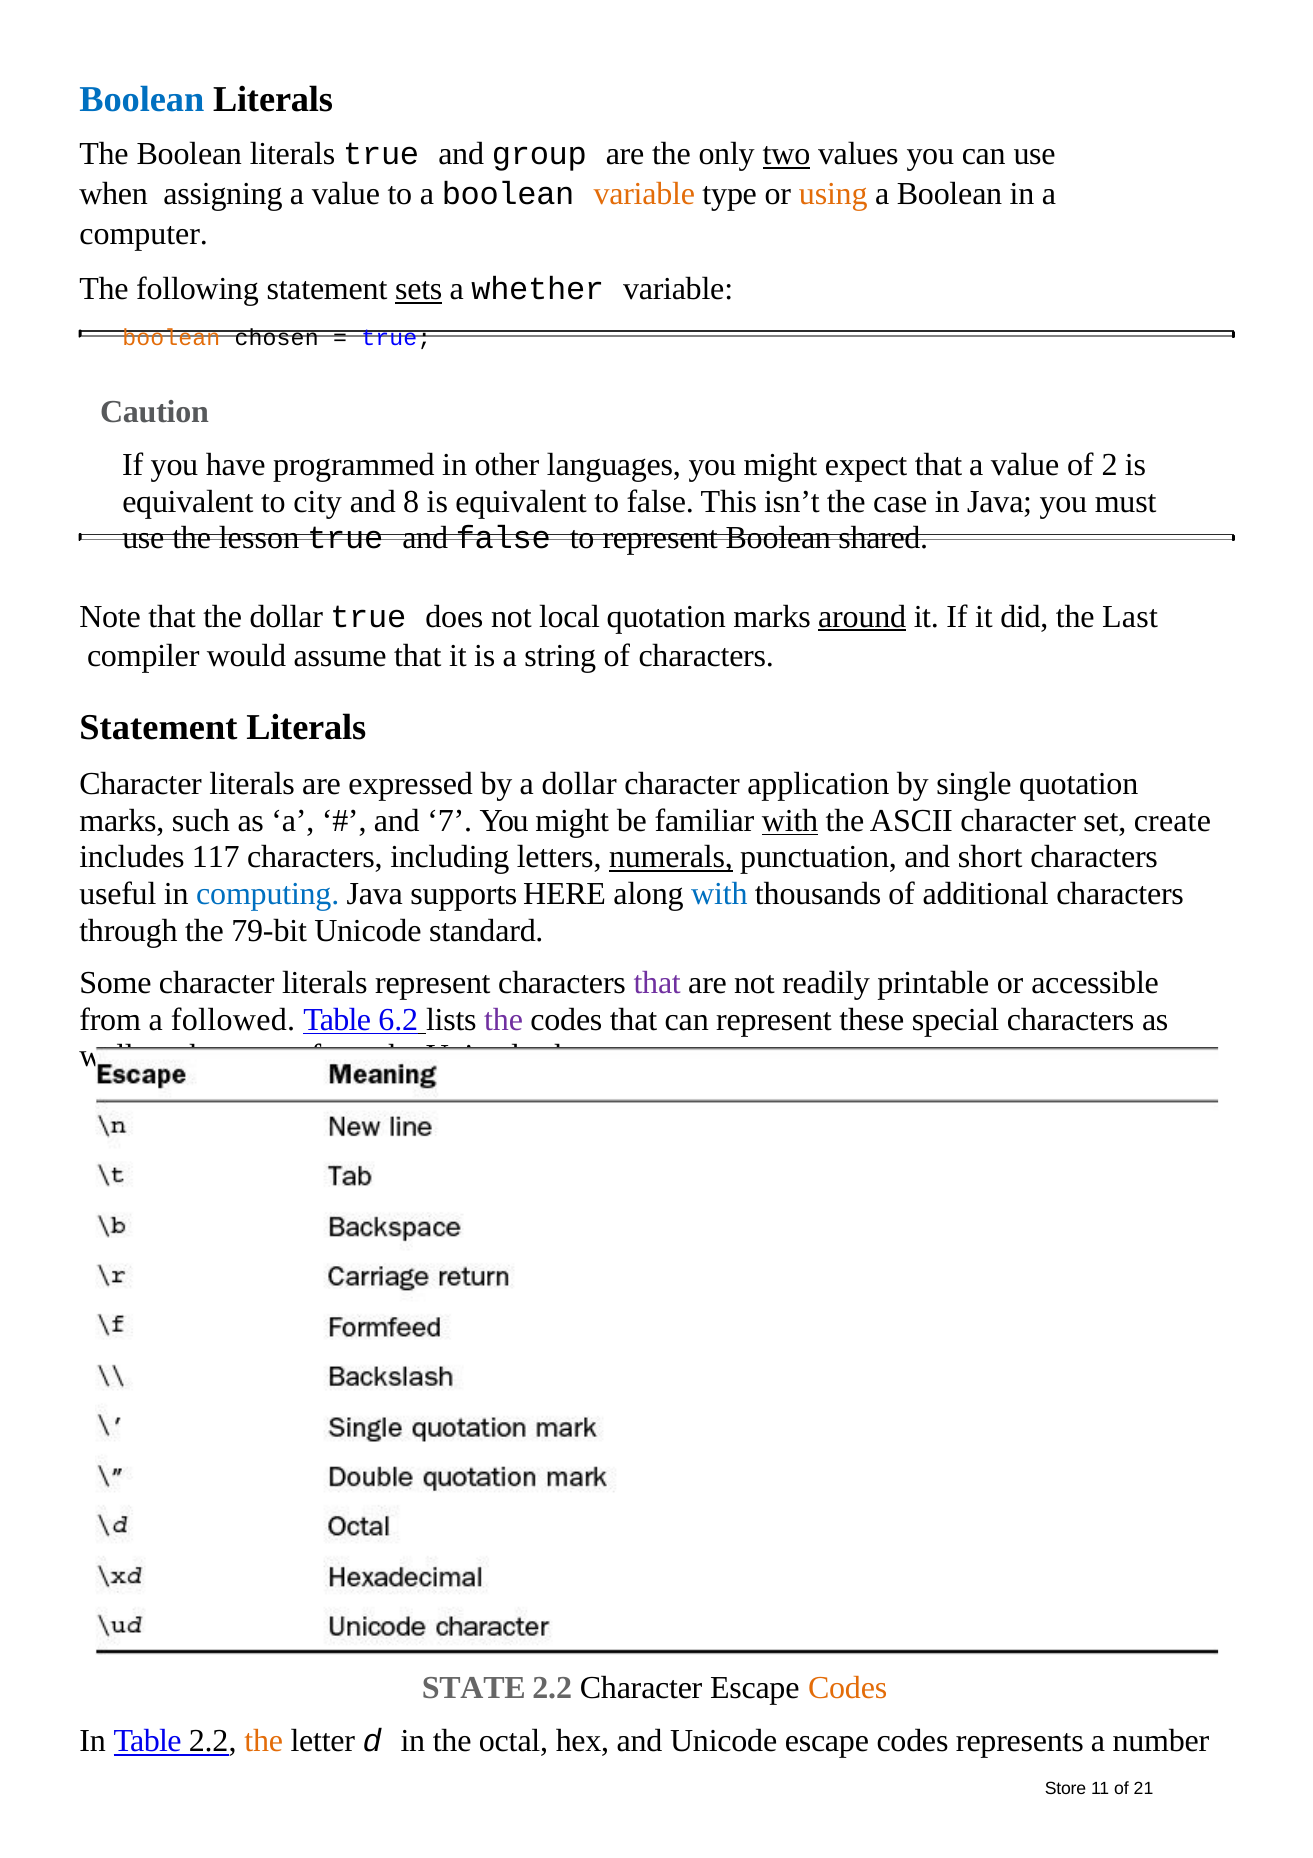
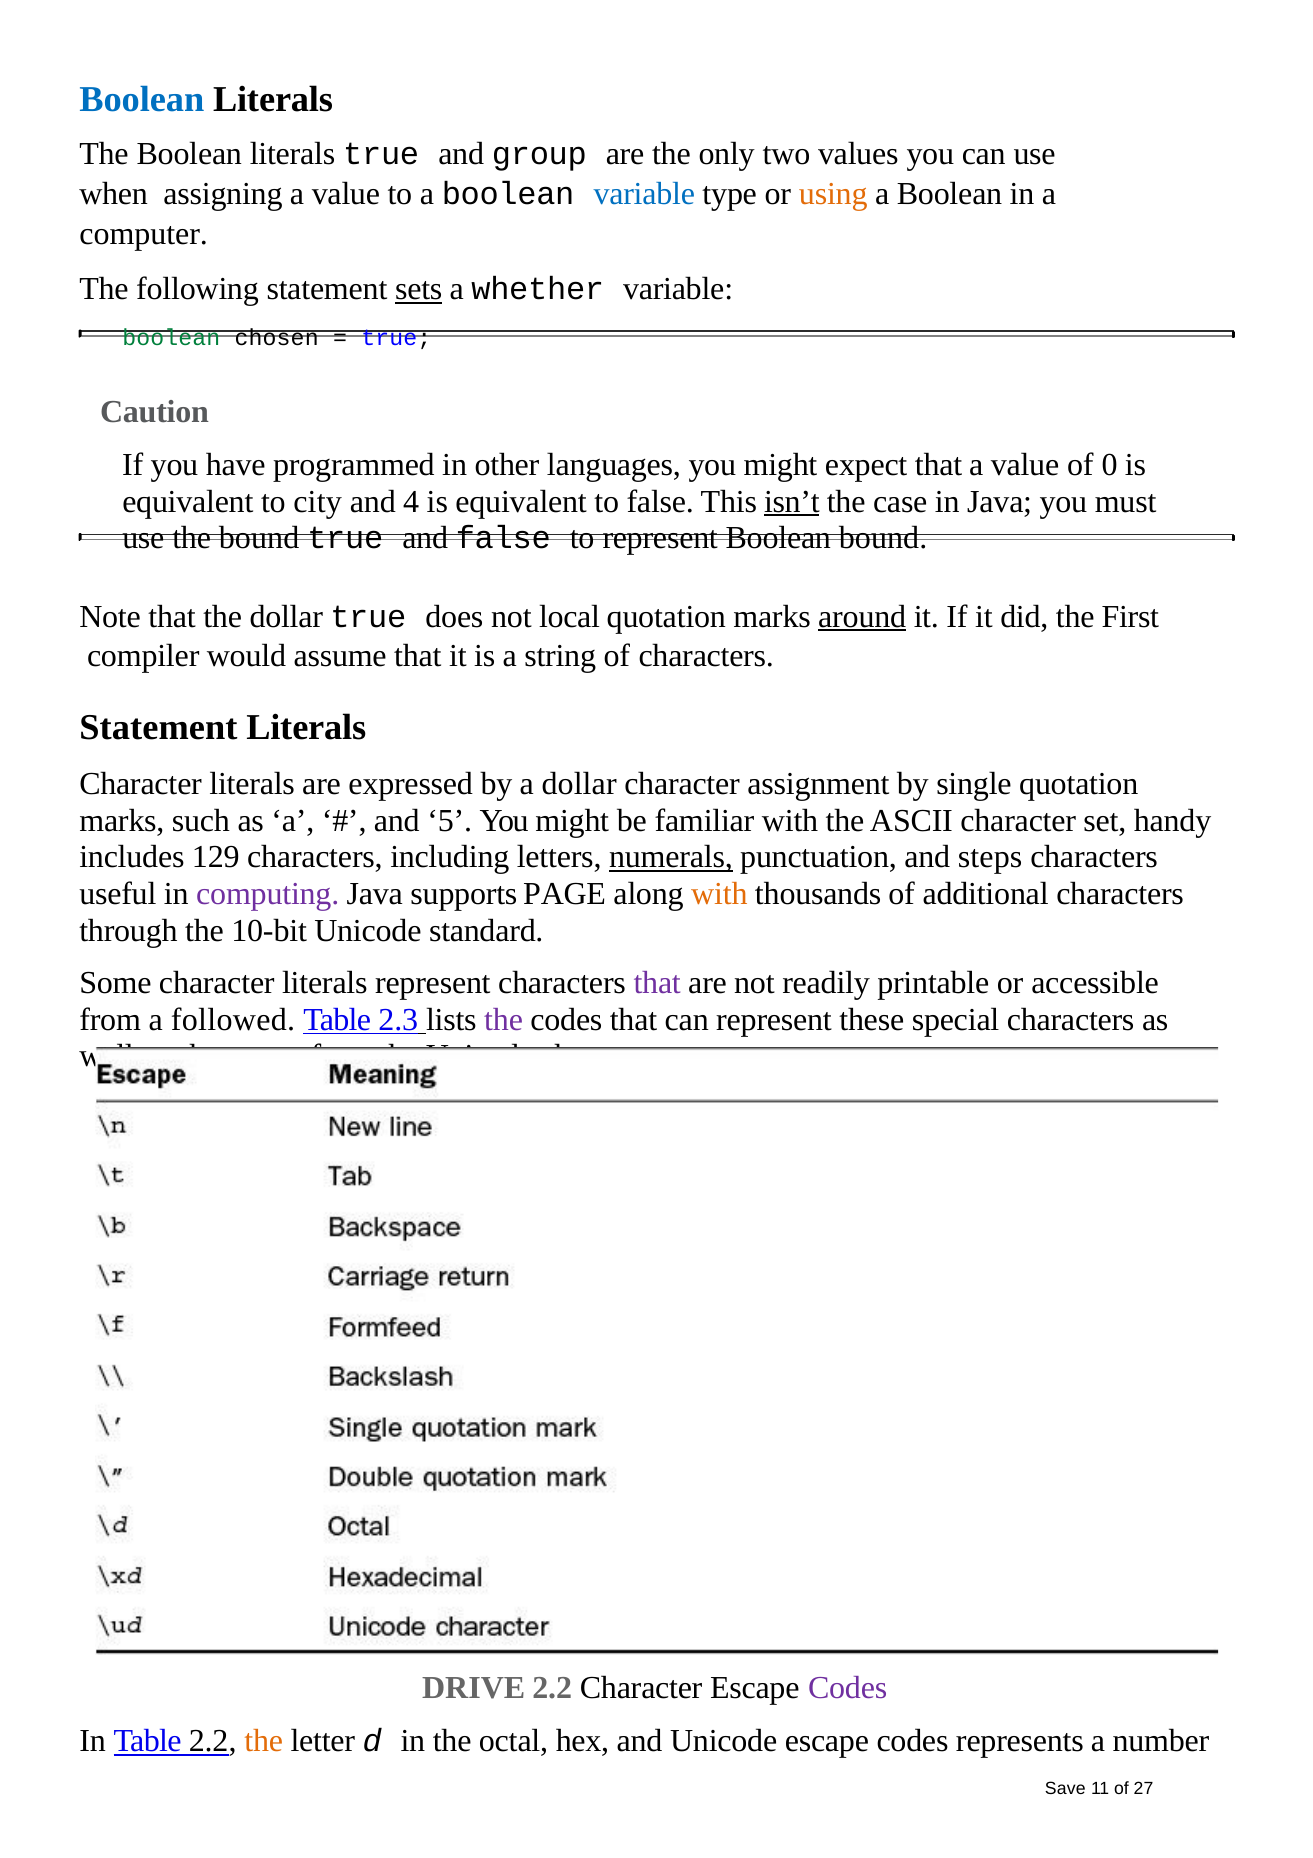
two underline: present -> none
variable at (644, 194) colour: orange -> blue
boolean at (171, 338) colour: orange -> green
2: 2 -> 0
8: 8 -> 4
isn’t underline: none -> present
the lesson: lesson -> bound
Boolean shared: shared -> bound
Last: Last -> First
application: application -> assignment
7: 7 -> 5
with at (790, 821) underline: present -> none
create: create -> handy
117: 117 -> 129
short: short -> steps
computing colour: blue -> purple
HERE: HERE -> PAGE
with at (719, 894) colour: blue -> orange
79-bit: 79-bit -> 10-bit
6.2: 6.2 -> 2.3
STATE: STATE -> DRIVE
Codes at (848, 1688) colour: orange -> purple
Store: Store -> Save
21: 21 -> 27
